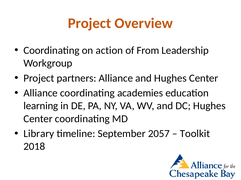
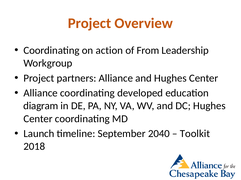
academies: academies -> developed
learning: learning -> diagram
Library: Library -> Launch
2057: 2057 -> 2040
